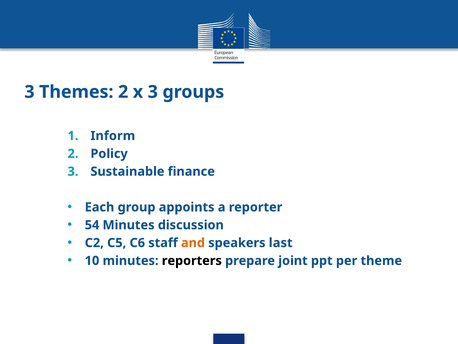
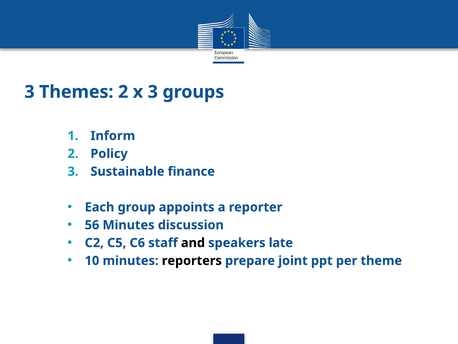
54: 54 -> 56
and colour: orange -> black
last: last -> late
